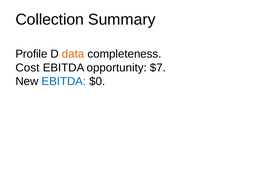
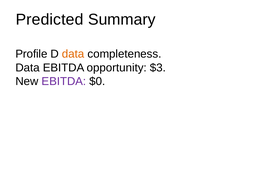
Collection: Collection -> Predicted
Cost at (27, 68): Cost -> Data
$7: $7 -> $3
EBITDA at (64, 82) colour: blue -> purple
